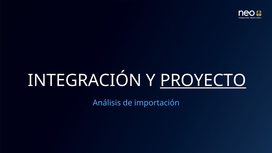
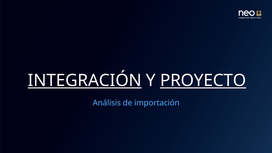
INTEGRACIÓN underline: none -> present
